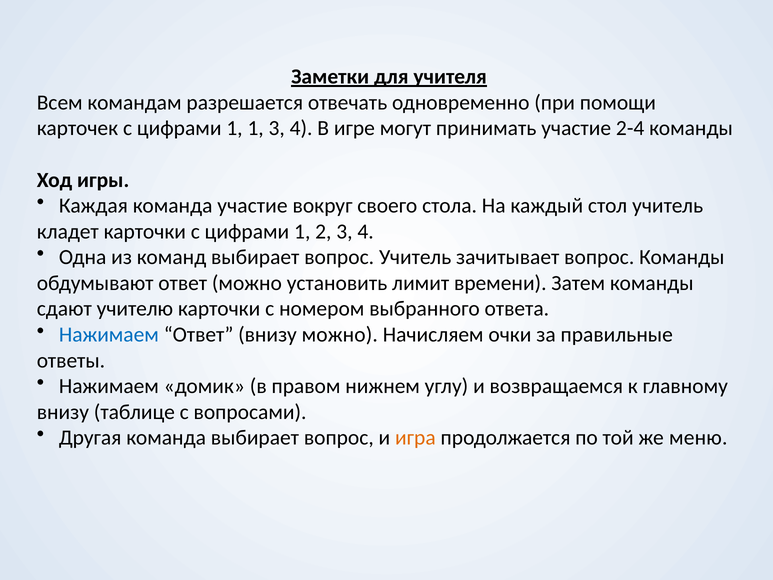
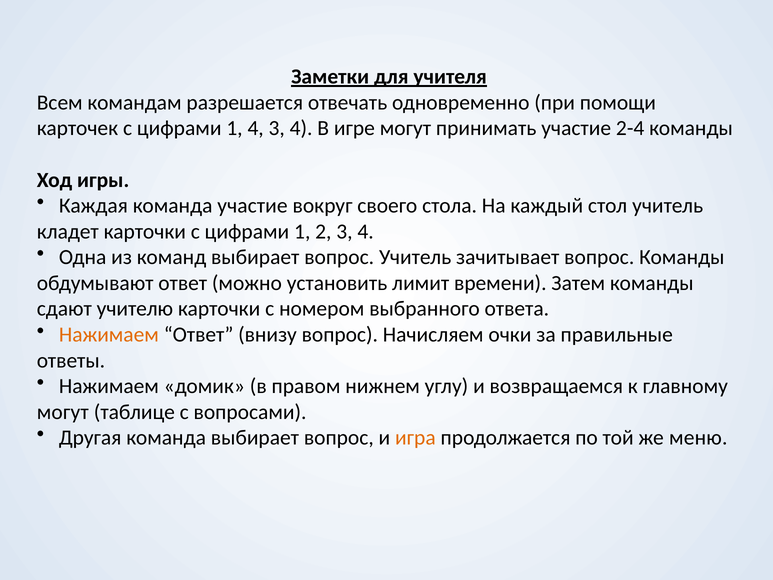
1 1: 1 -> 4
Нажимаем at (109, 335) colour: blue -> orange
внизу можно: можно -> вопрос
внизу at (63, 412): внизу -> могут
